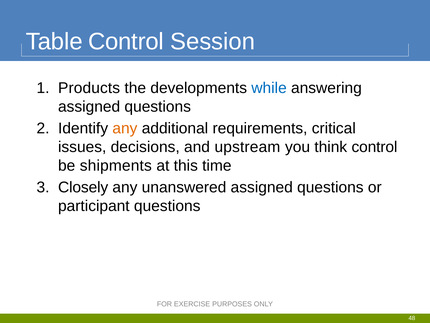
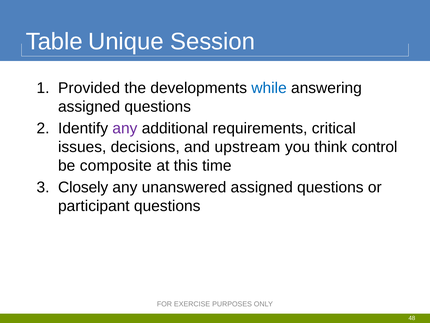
Table Control: Control -> Unique
Products: Products -> Provided
any at (125, 128) colour: orange -> purple
shipments: shipments -> composite
